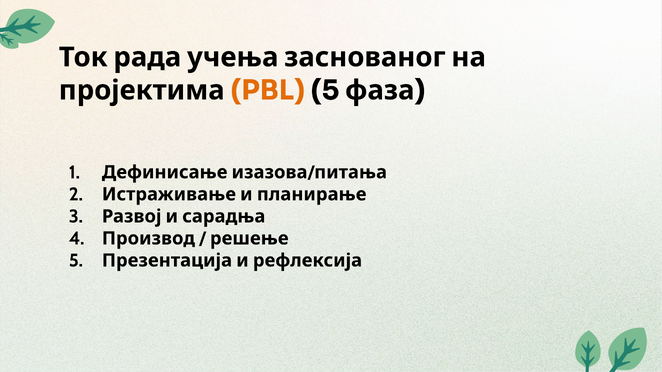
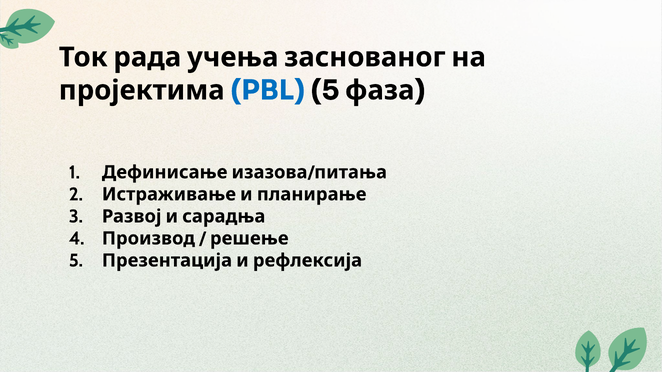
PBL colour: orange -> blue
